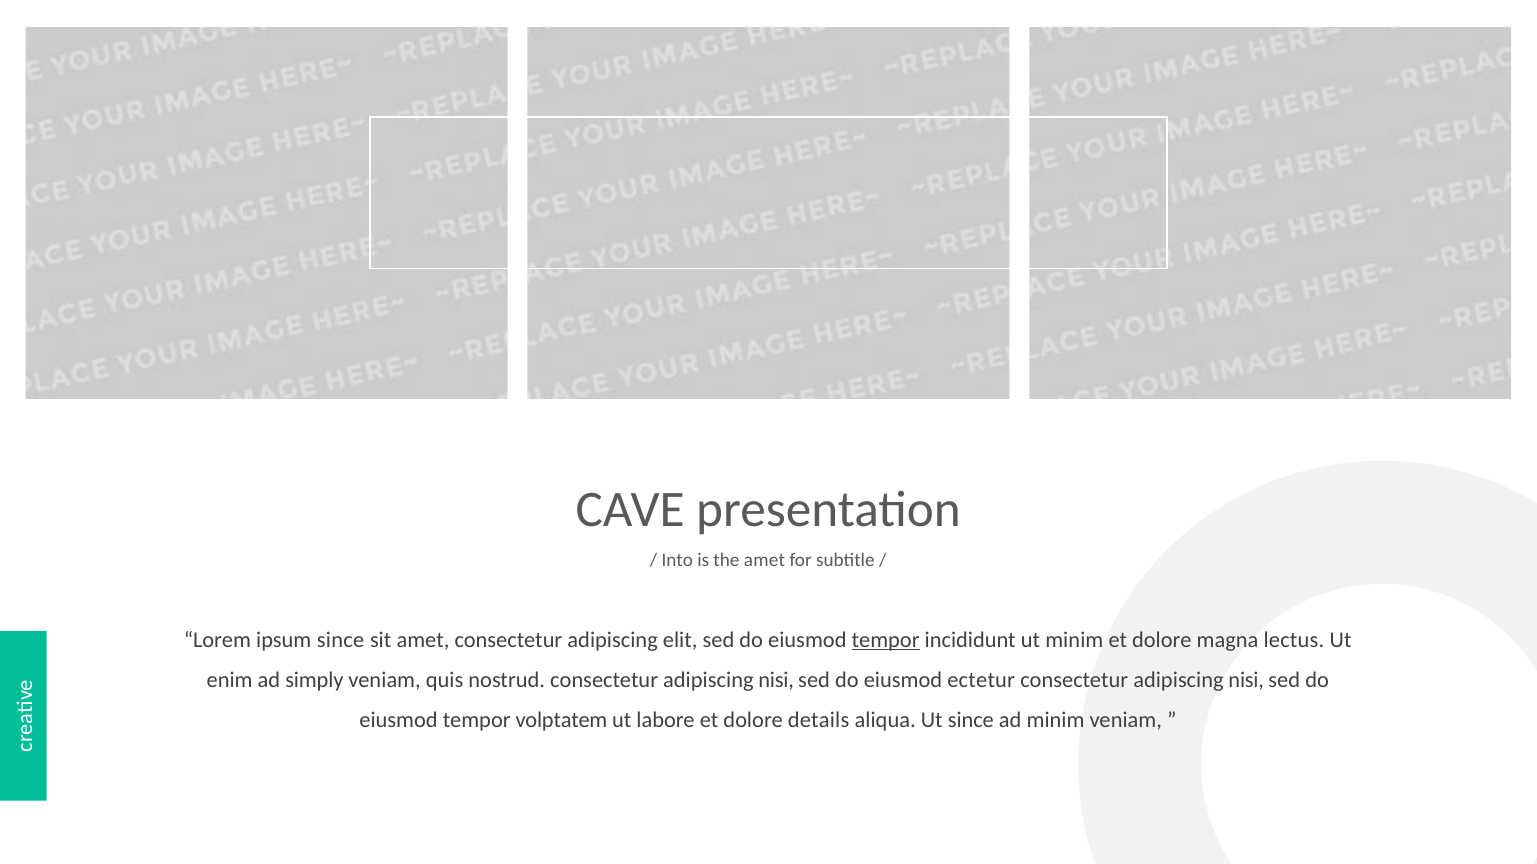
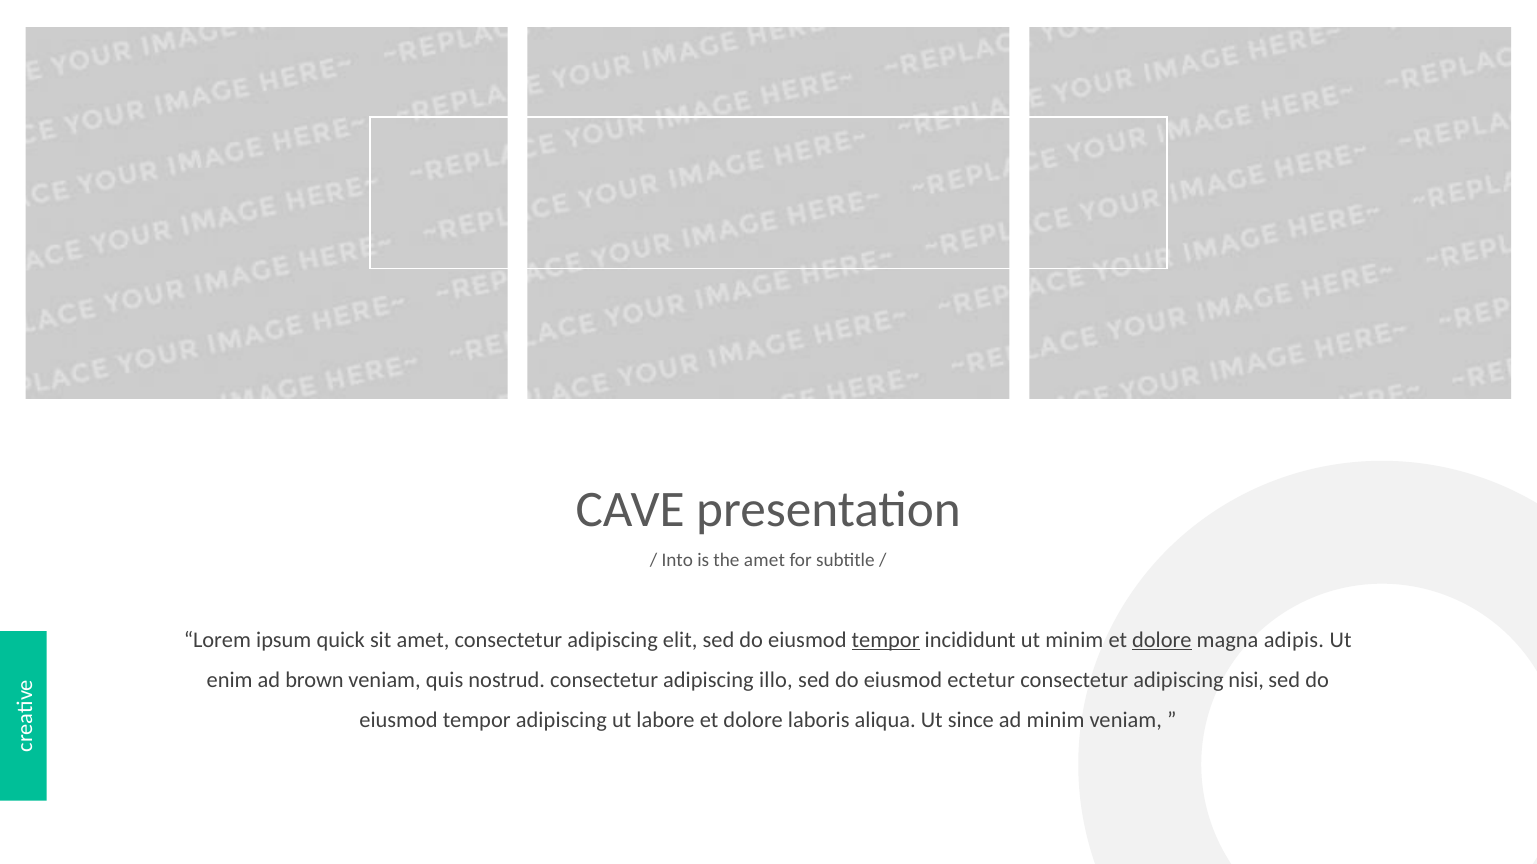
ipsum since: since -> quick
dolore at (1162, 640) underline: none -> present
lectus: lectus -> adipis
simply: simply -> brown
nostrud consectetur adipiscing nisi: nisi -> illo
tempor volptatem: volptatem -> adipiscing
details: details -> laboris
